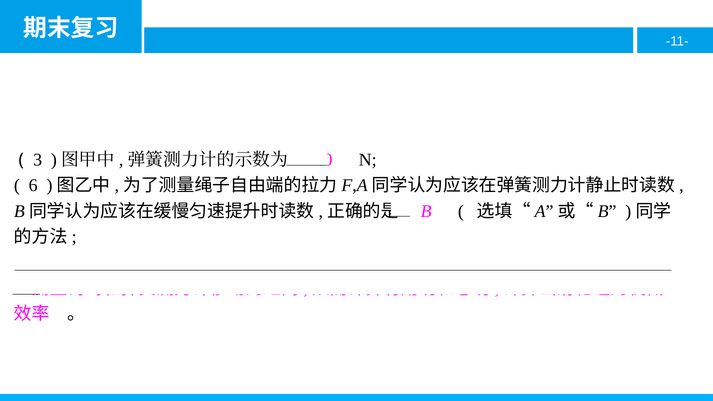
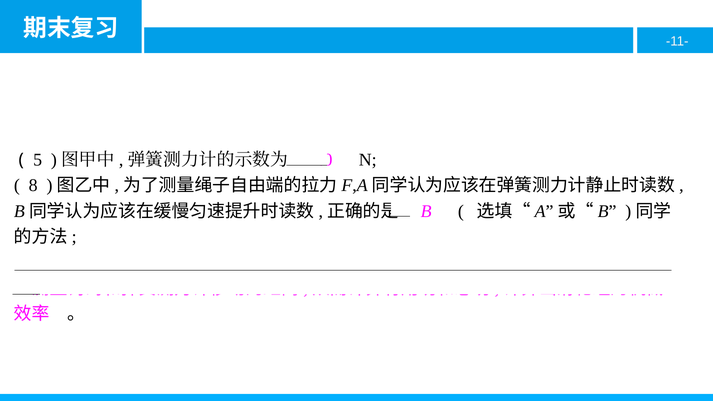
3 at (38, 160): 3 -> 5
6: 6 -> 8
